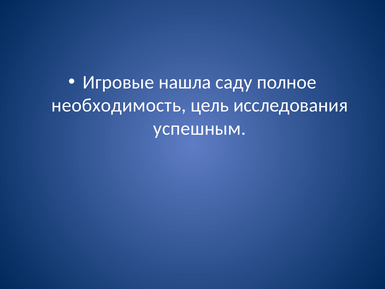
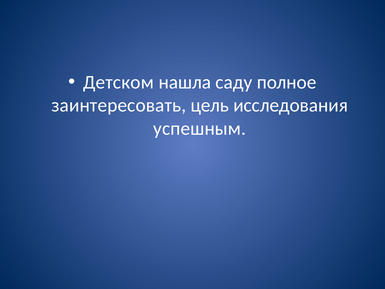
Игровые: Игровые -> Детском
необходимость: необходимость -> заинтересовать
